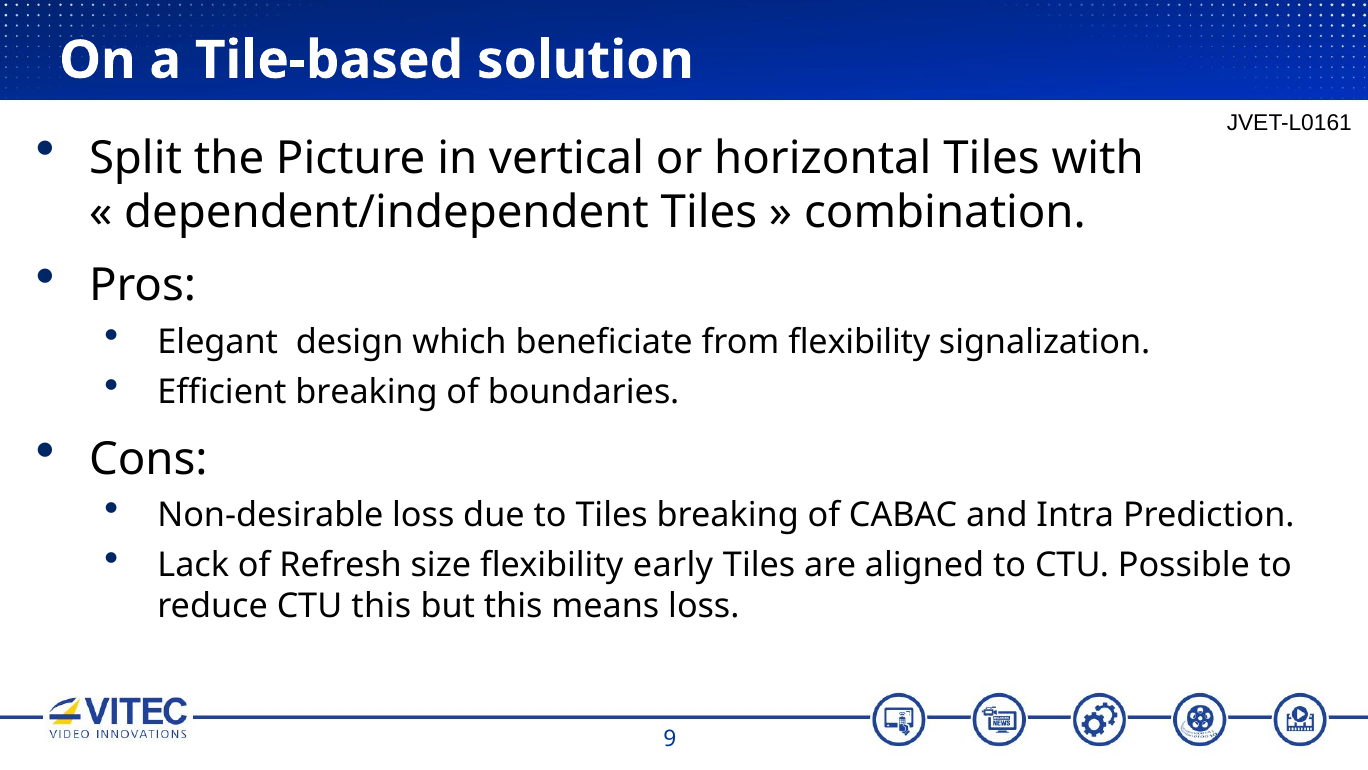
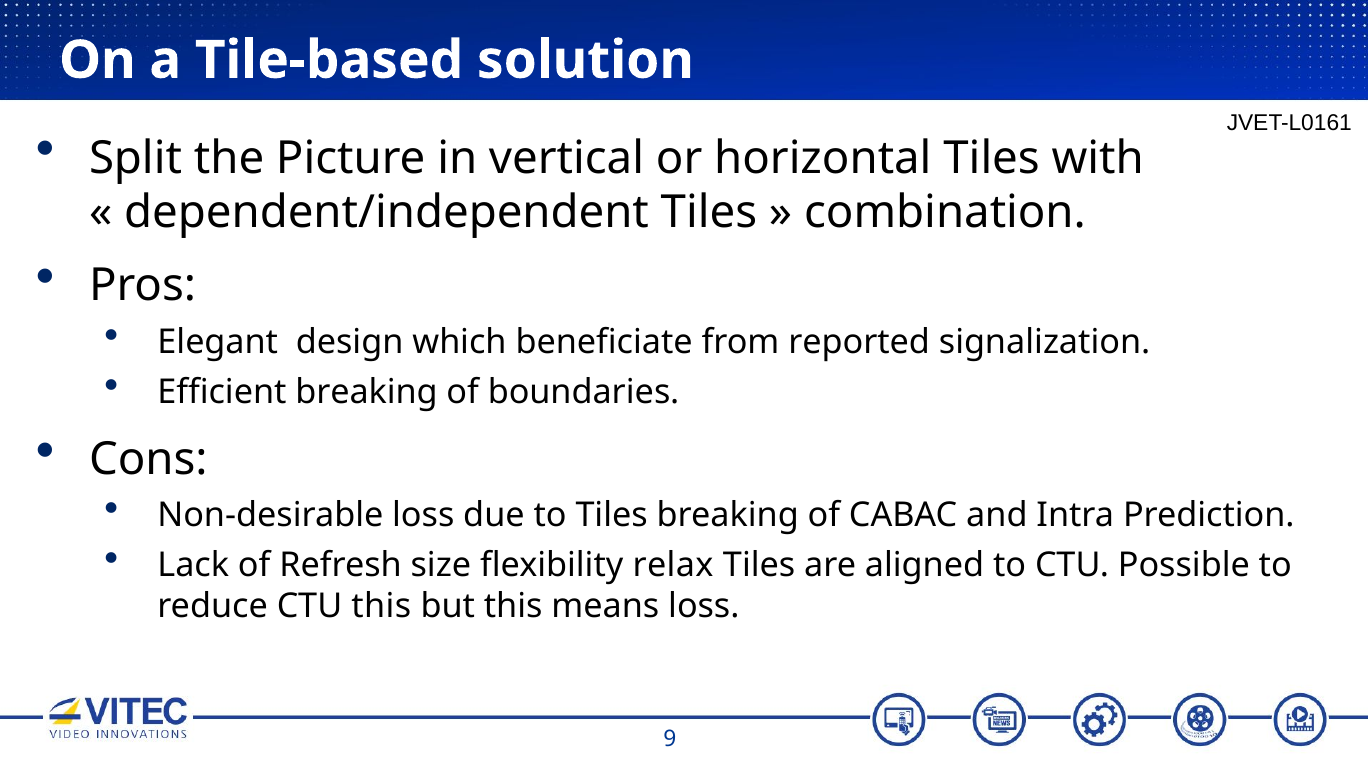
from flexibility: flexibility -> reported
early: early -> relax
